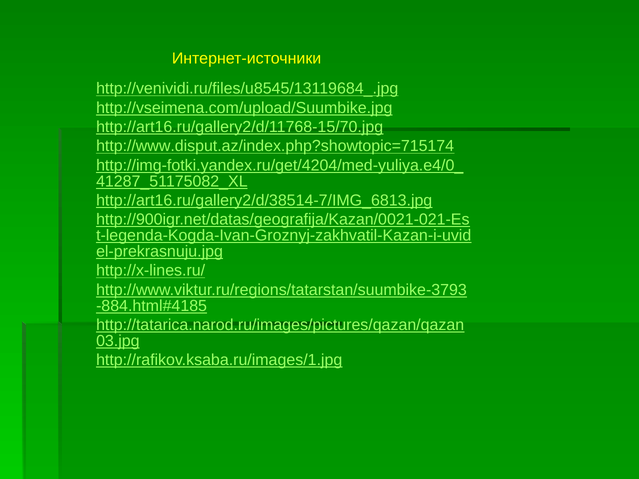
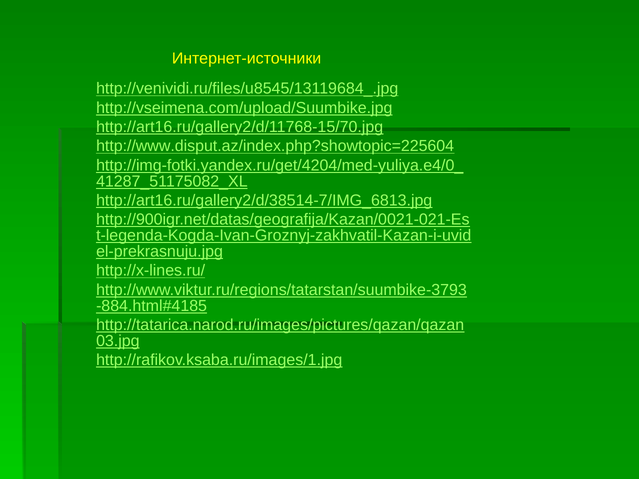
http://www.disput.az/index.php?showtopic=715174: http://www.disput.az/index.php?showtopic=715174 -> http://www.disput.az/index.php?showtopic=225604
